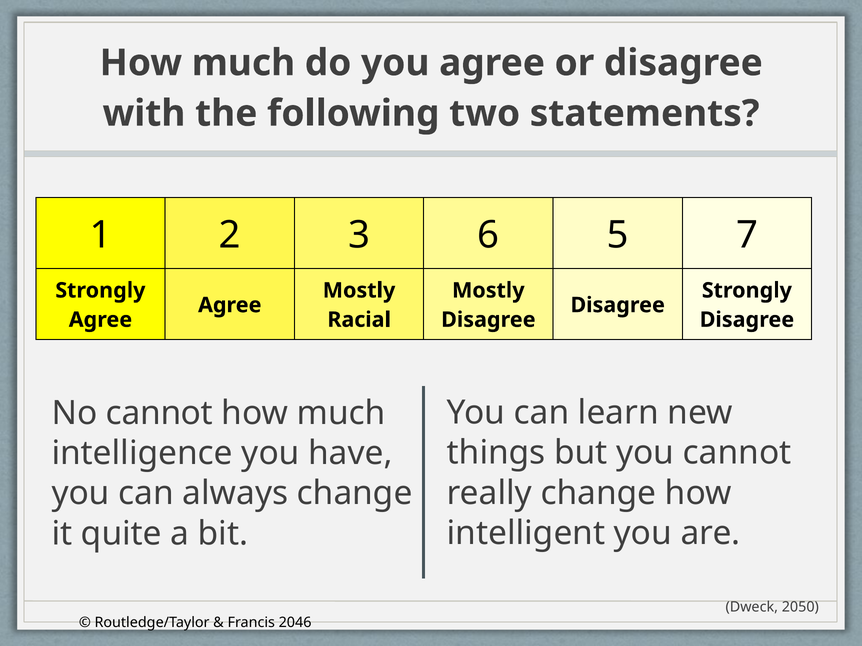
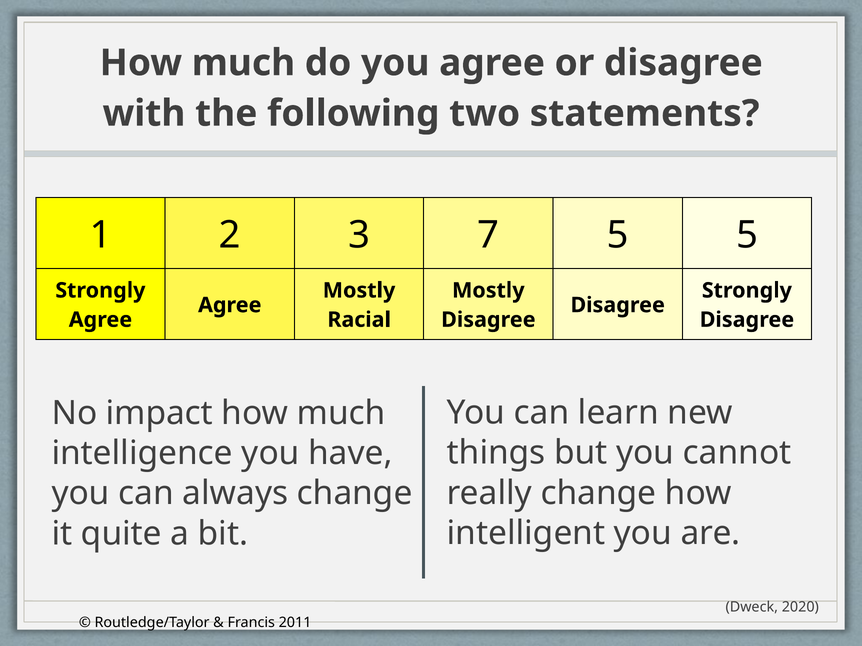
6: 6 -> 7
5 7: 7 -> 5
No cannot: cannot -> impact
2050: 2050 -> 2020
2046: 2046 -> 2011
